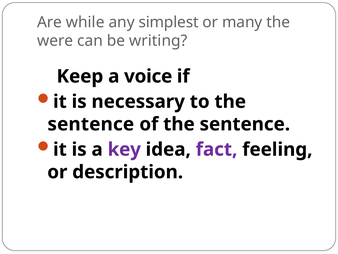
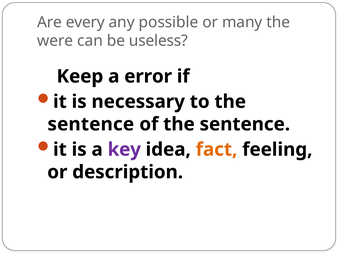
while: while -> every
simplest: simplest -> possible
writing: writing -> useless
voice: voice -> error
fact colour: purple -> orange
